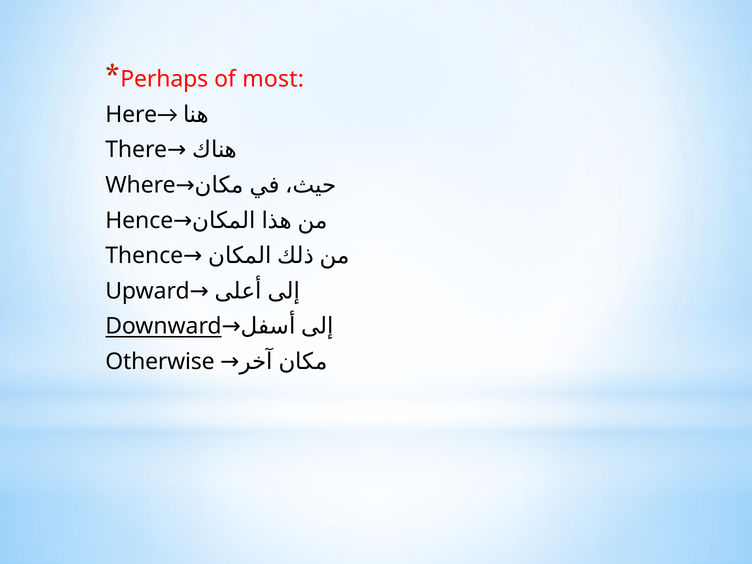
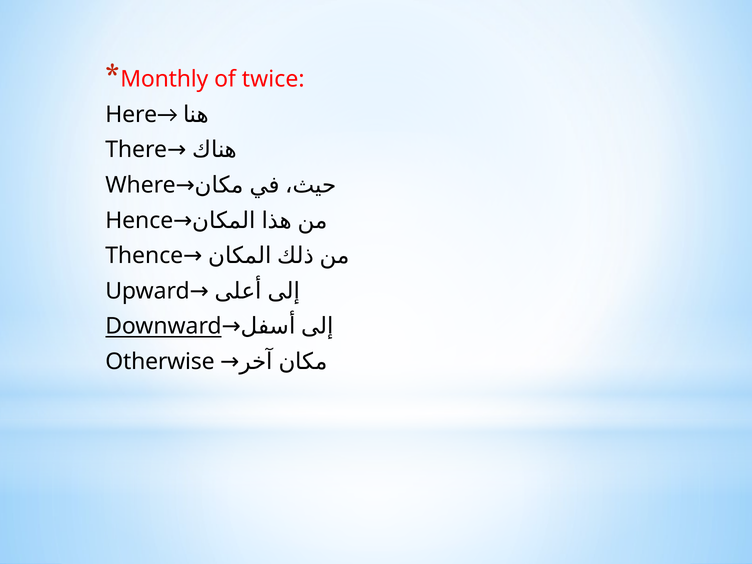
Perhaps: Perhaps -> Monthly
most: most -> twice
